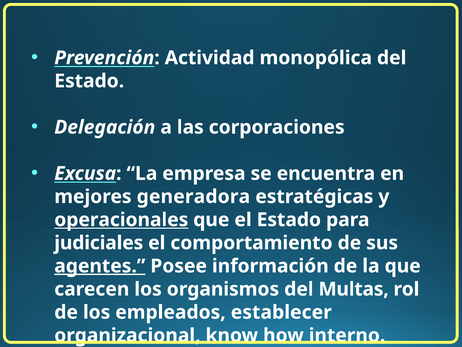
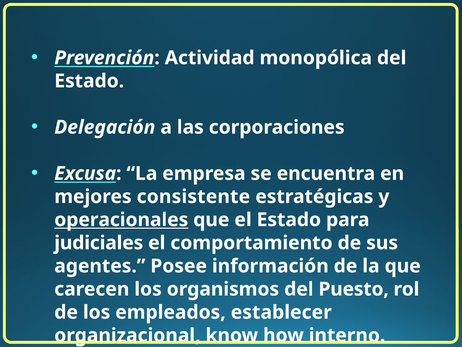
generadora: generadora -> consistente
agentes underline: present -> none
Multas: Multas -> Puesto
